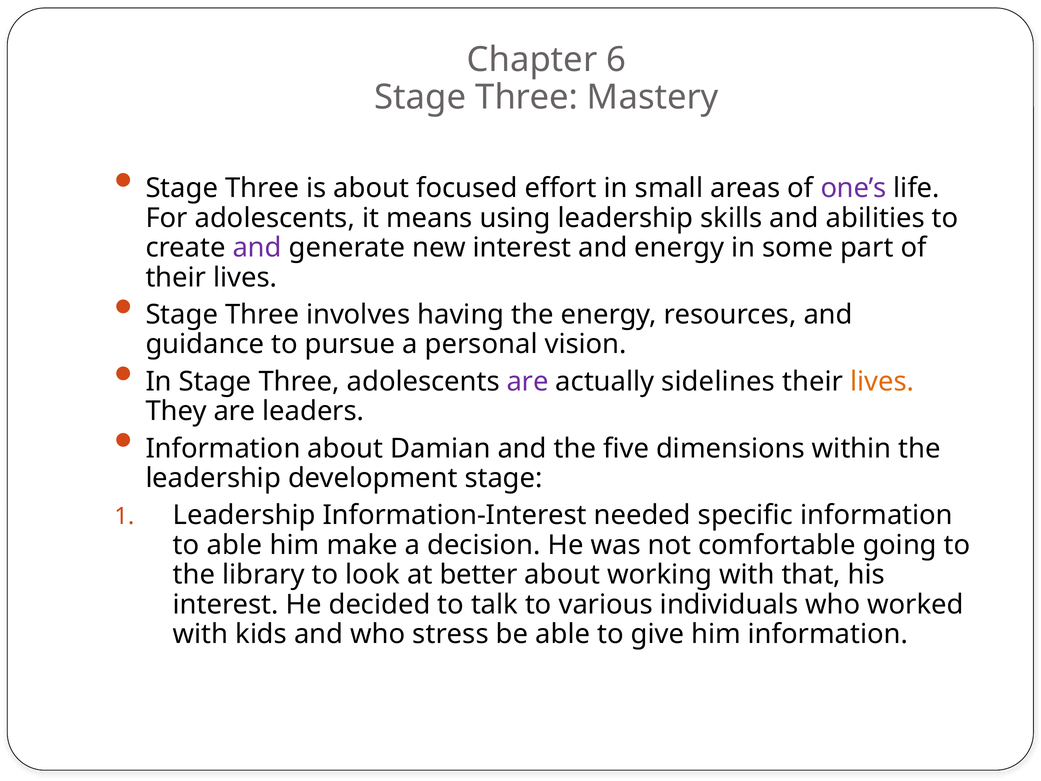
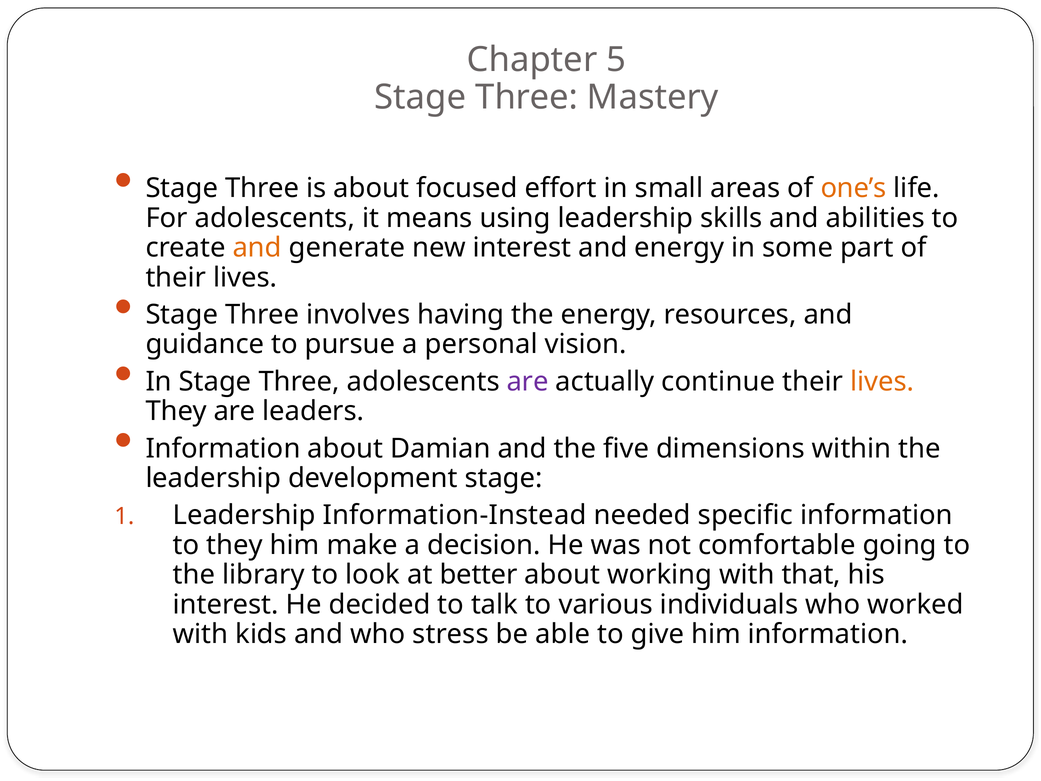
6: 6 -> 5
one’s colour: purple -> orange
and at (257, 248) colour: purple -> orange
sidelines: sidelines -> continue
Information-Interest: Information-Interest -> Information-Instead
to able: able -> they
